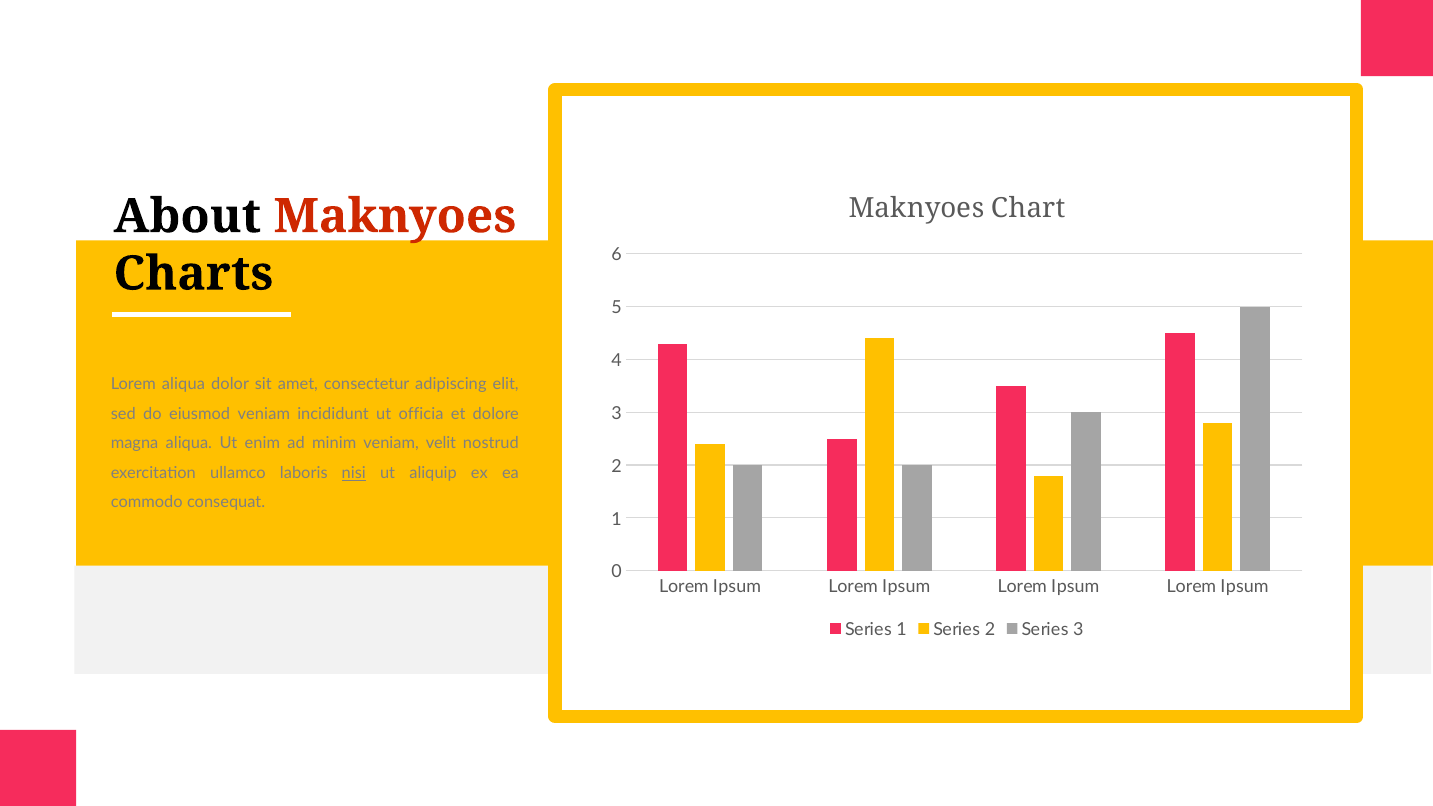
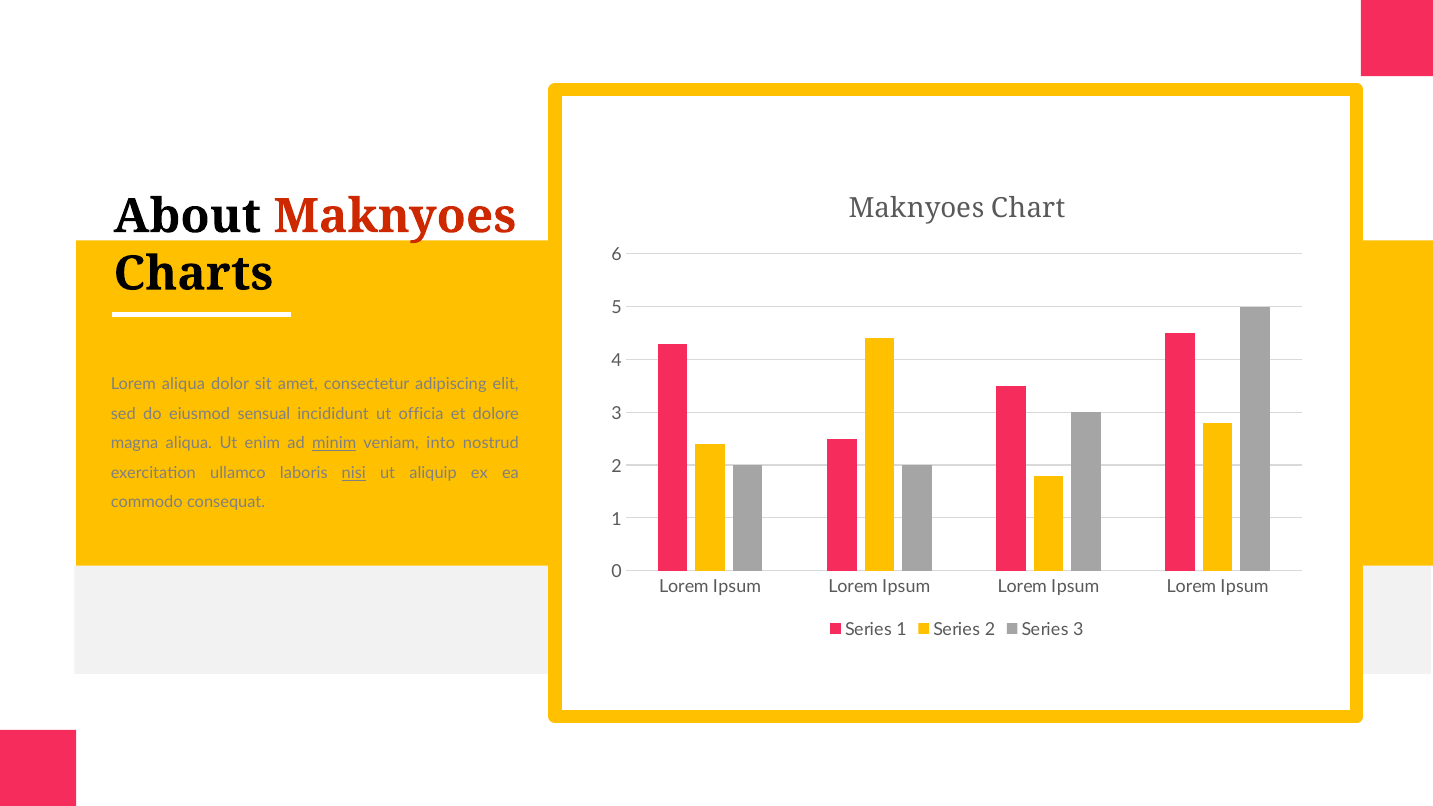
eiusmod veniam: veniam -> sensual
minim underline: none -> present
velit: velit -> into
